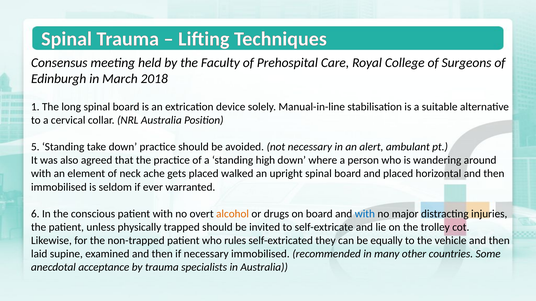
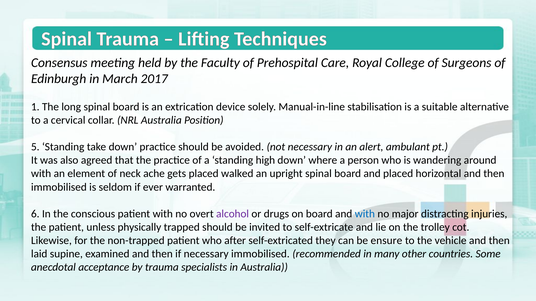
2018: 2018 -> 2017
alcohol colour: orange -> purple
rules: rules -> after
equally: equally -> ensure
